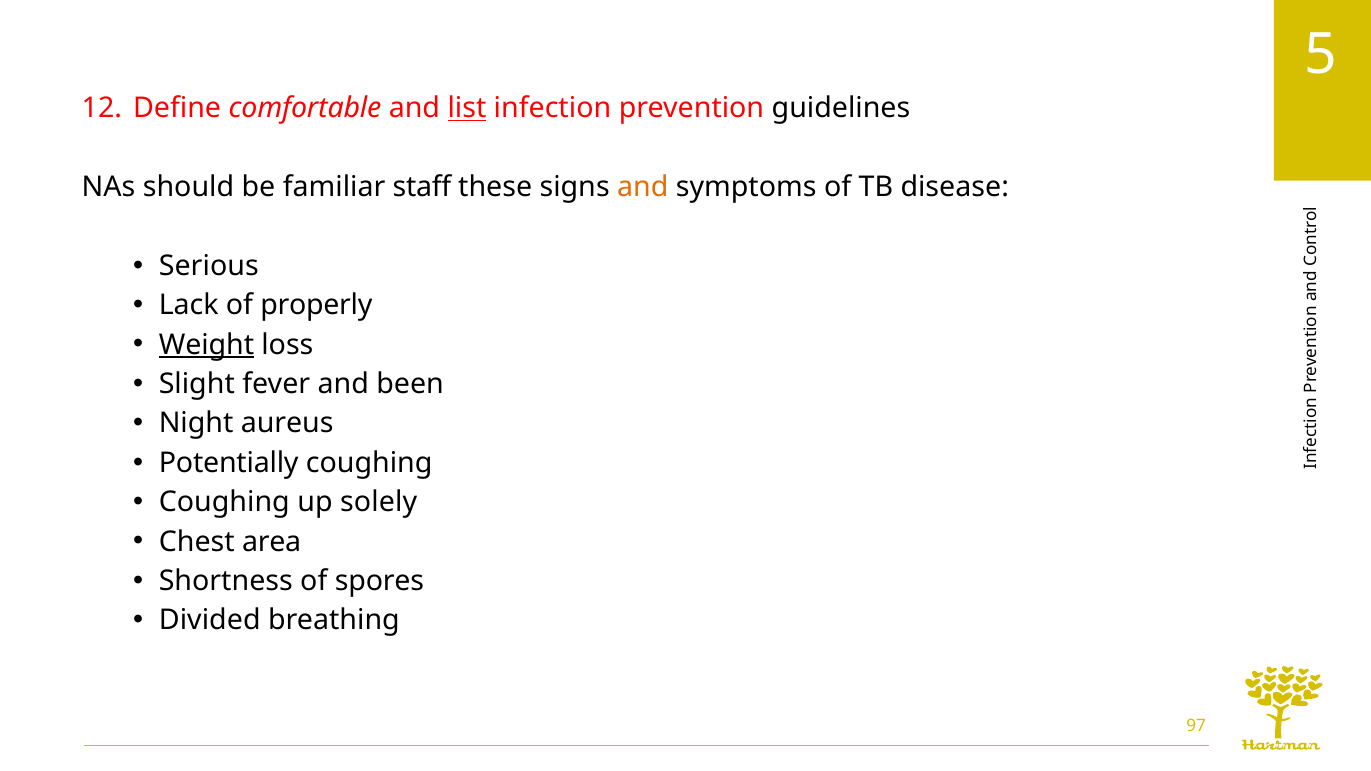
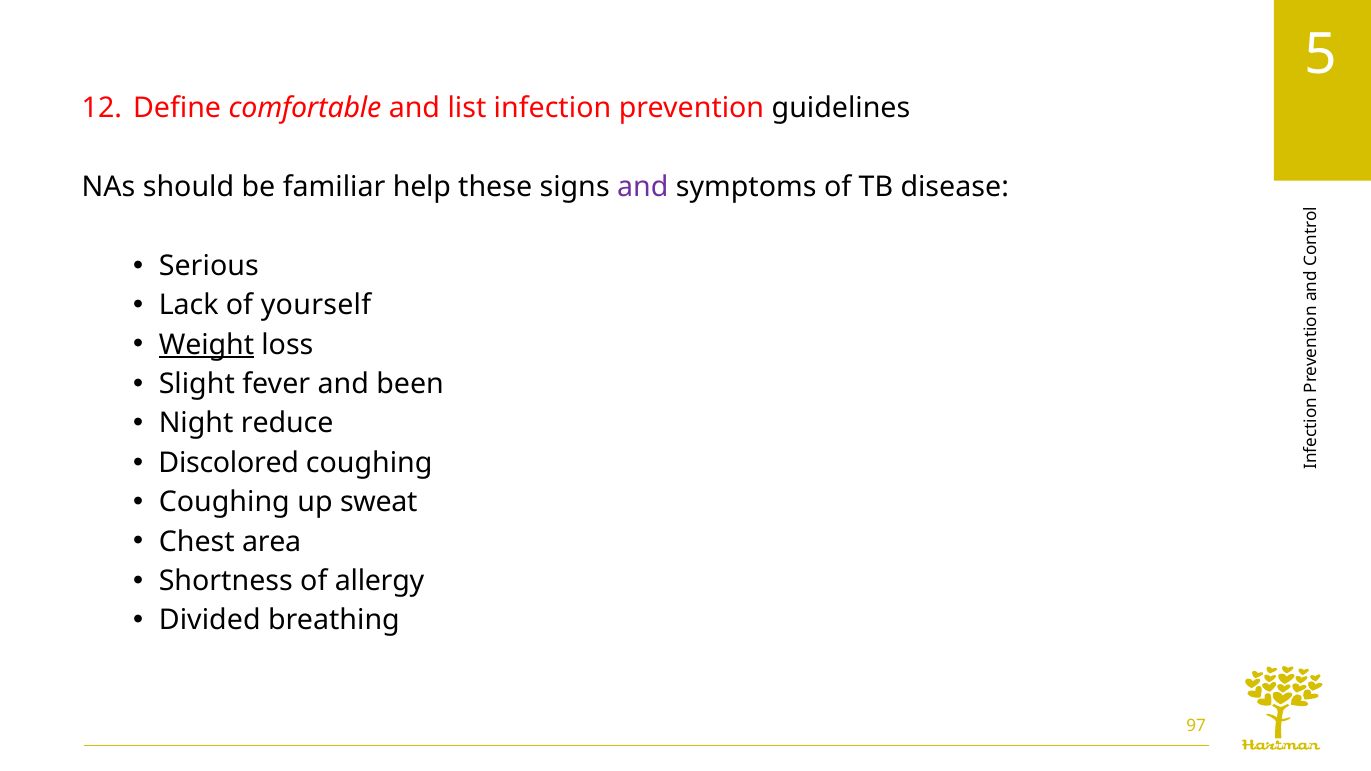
list underline: present -> none
staff: staff -> help
and at (643, 187) colour: orange -> purple
properly: properly -> yourself
aureus: aureus -> reduce
Potentially: Potentially -> Discolored
solely: solely -> sweat
spores: spores -> allergy
